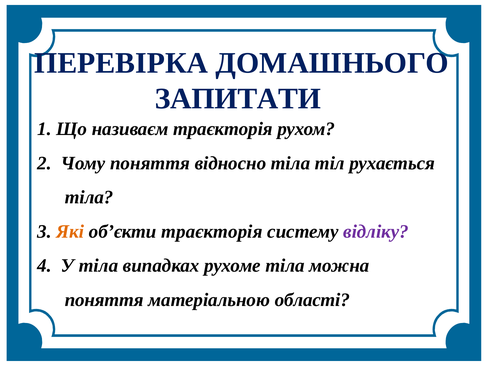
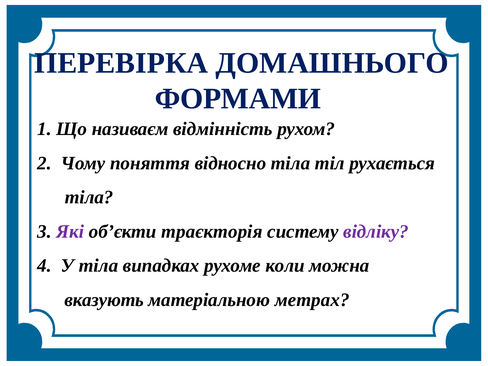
ЗАПИТАТИ: ЗАПИТАТИ -> ФОРМАМИ
називаєм траєкторія: траєкторія -> відмінність
Які colour: orange -> purple
рухоме тіла: тіла -> коли
поняття at (104, 300): поняття -> вказують
області: області -> метрах
